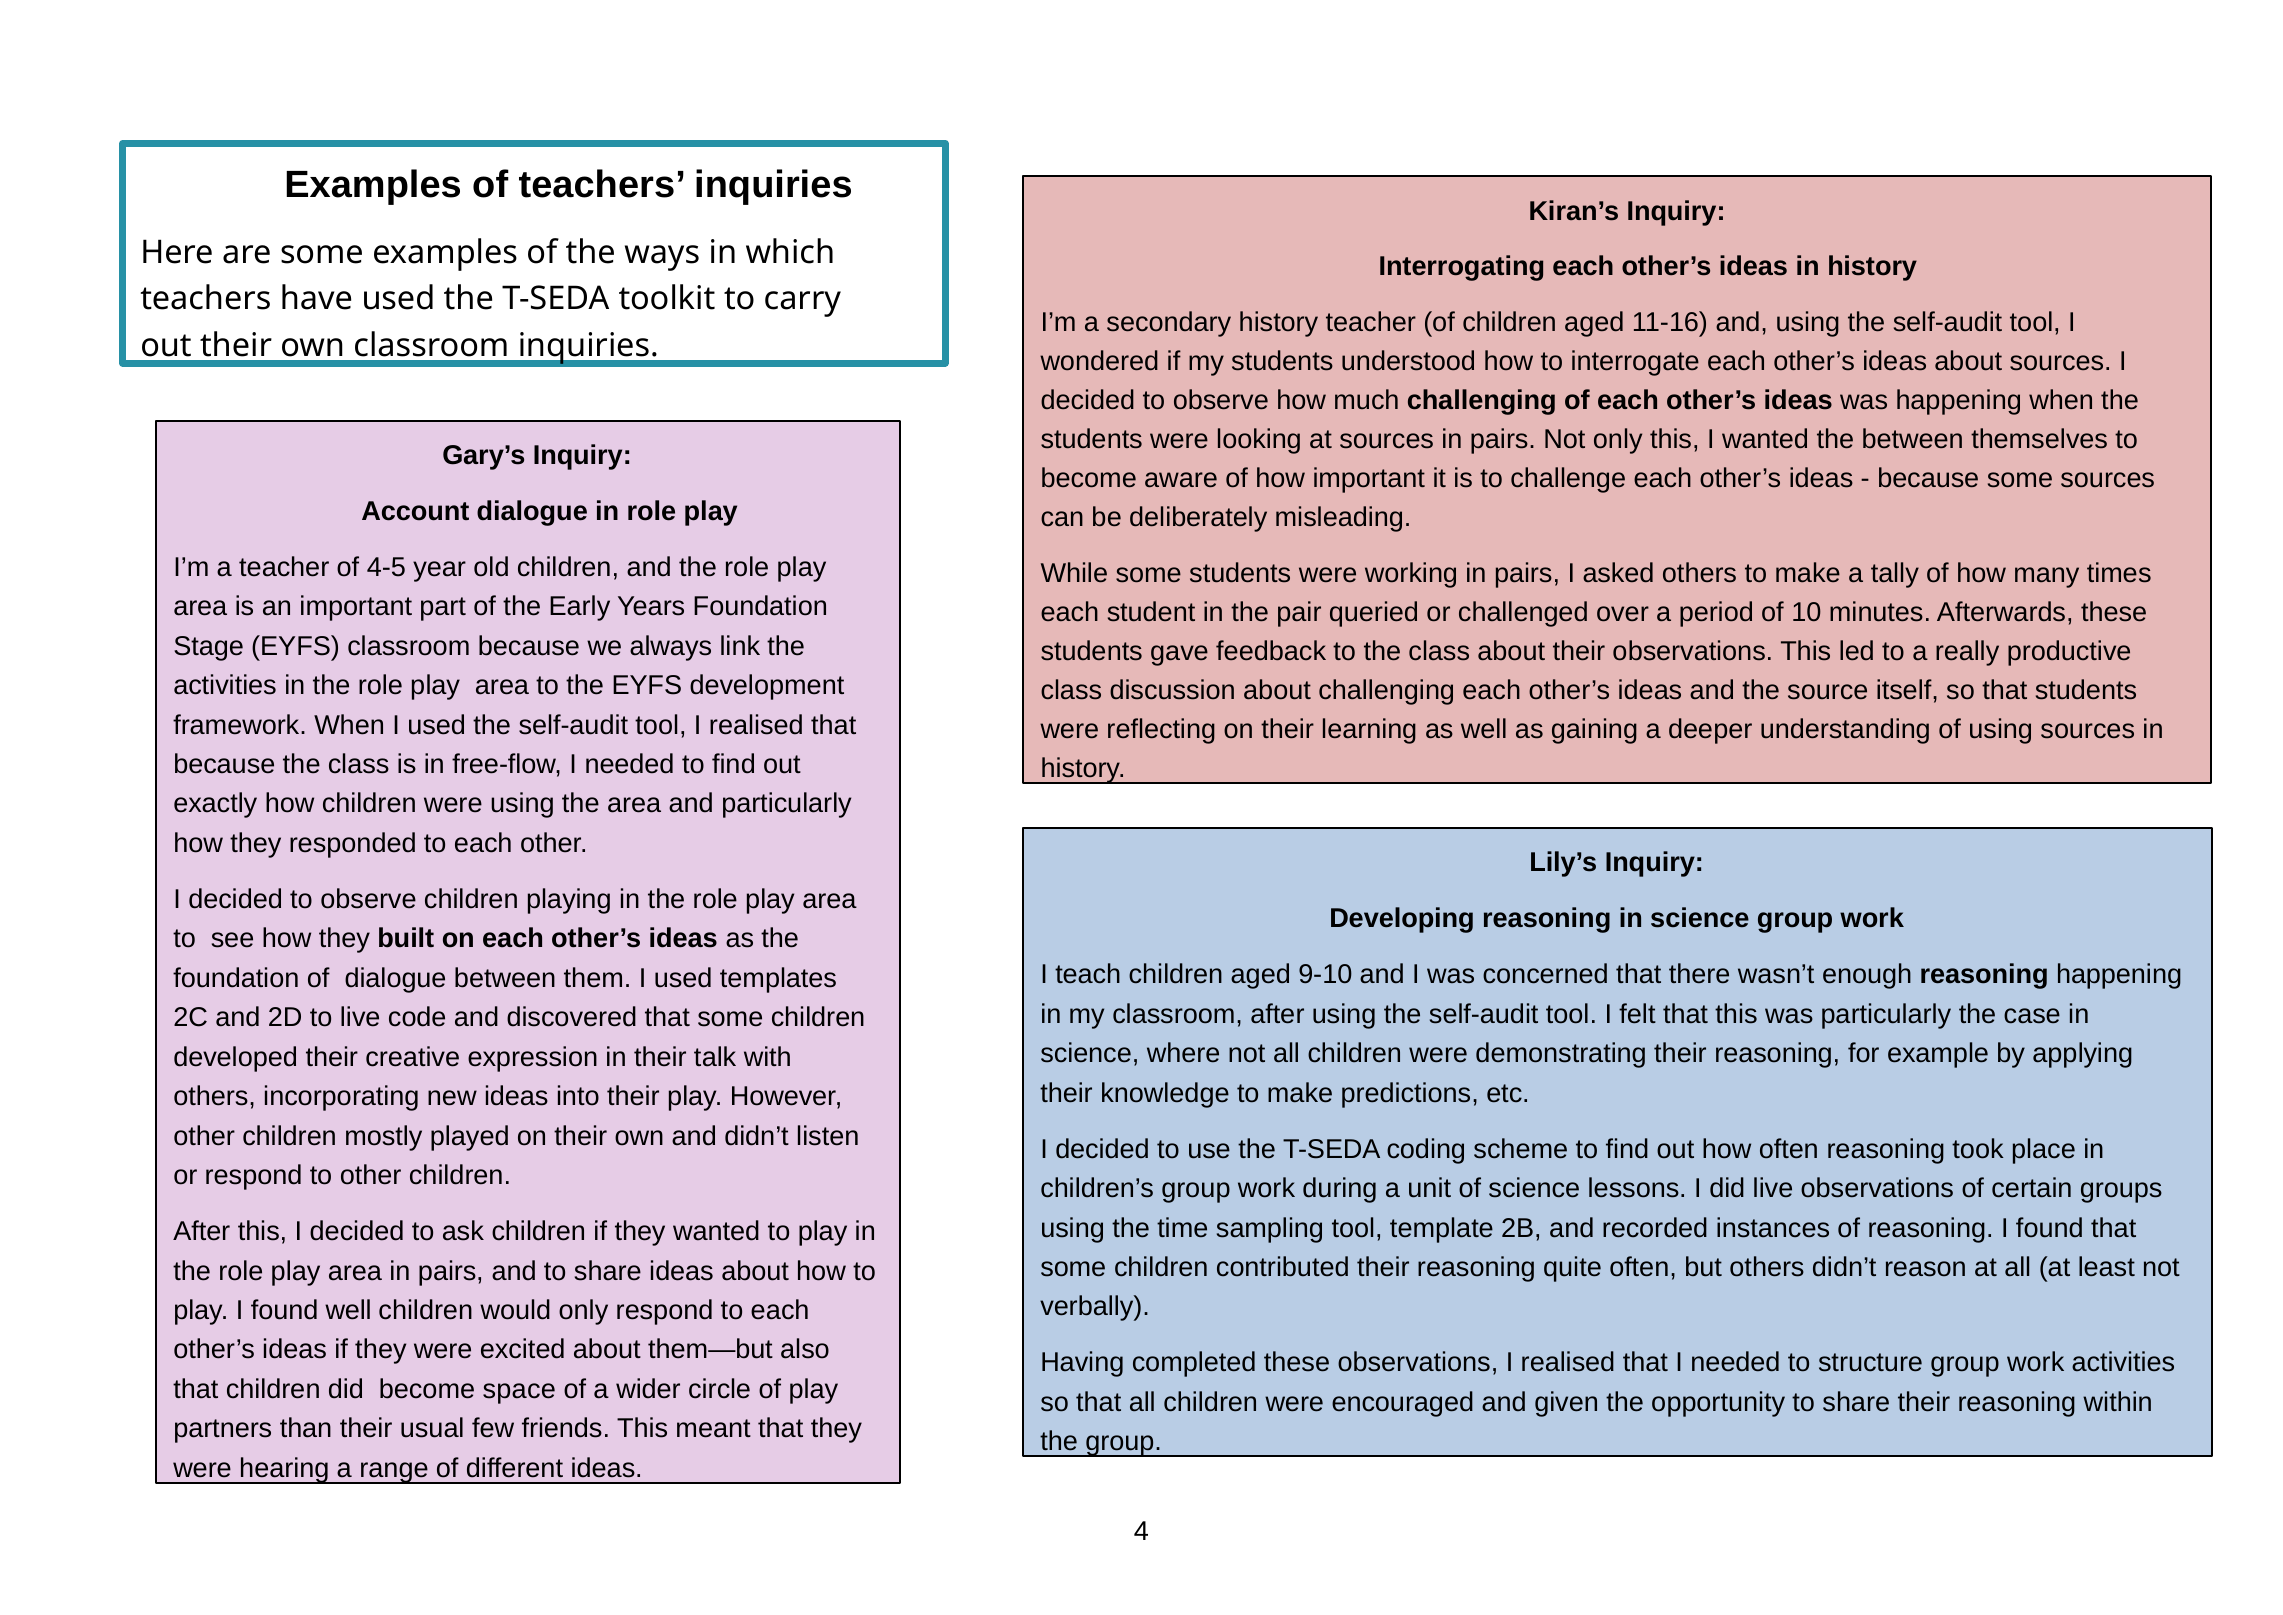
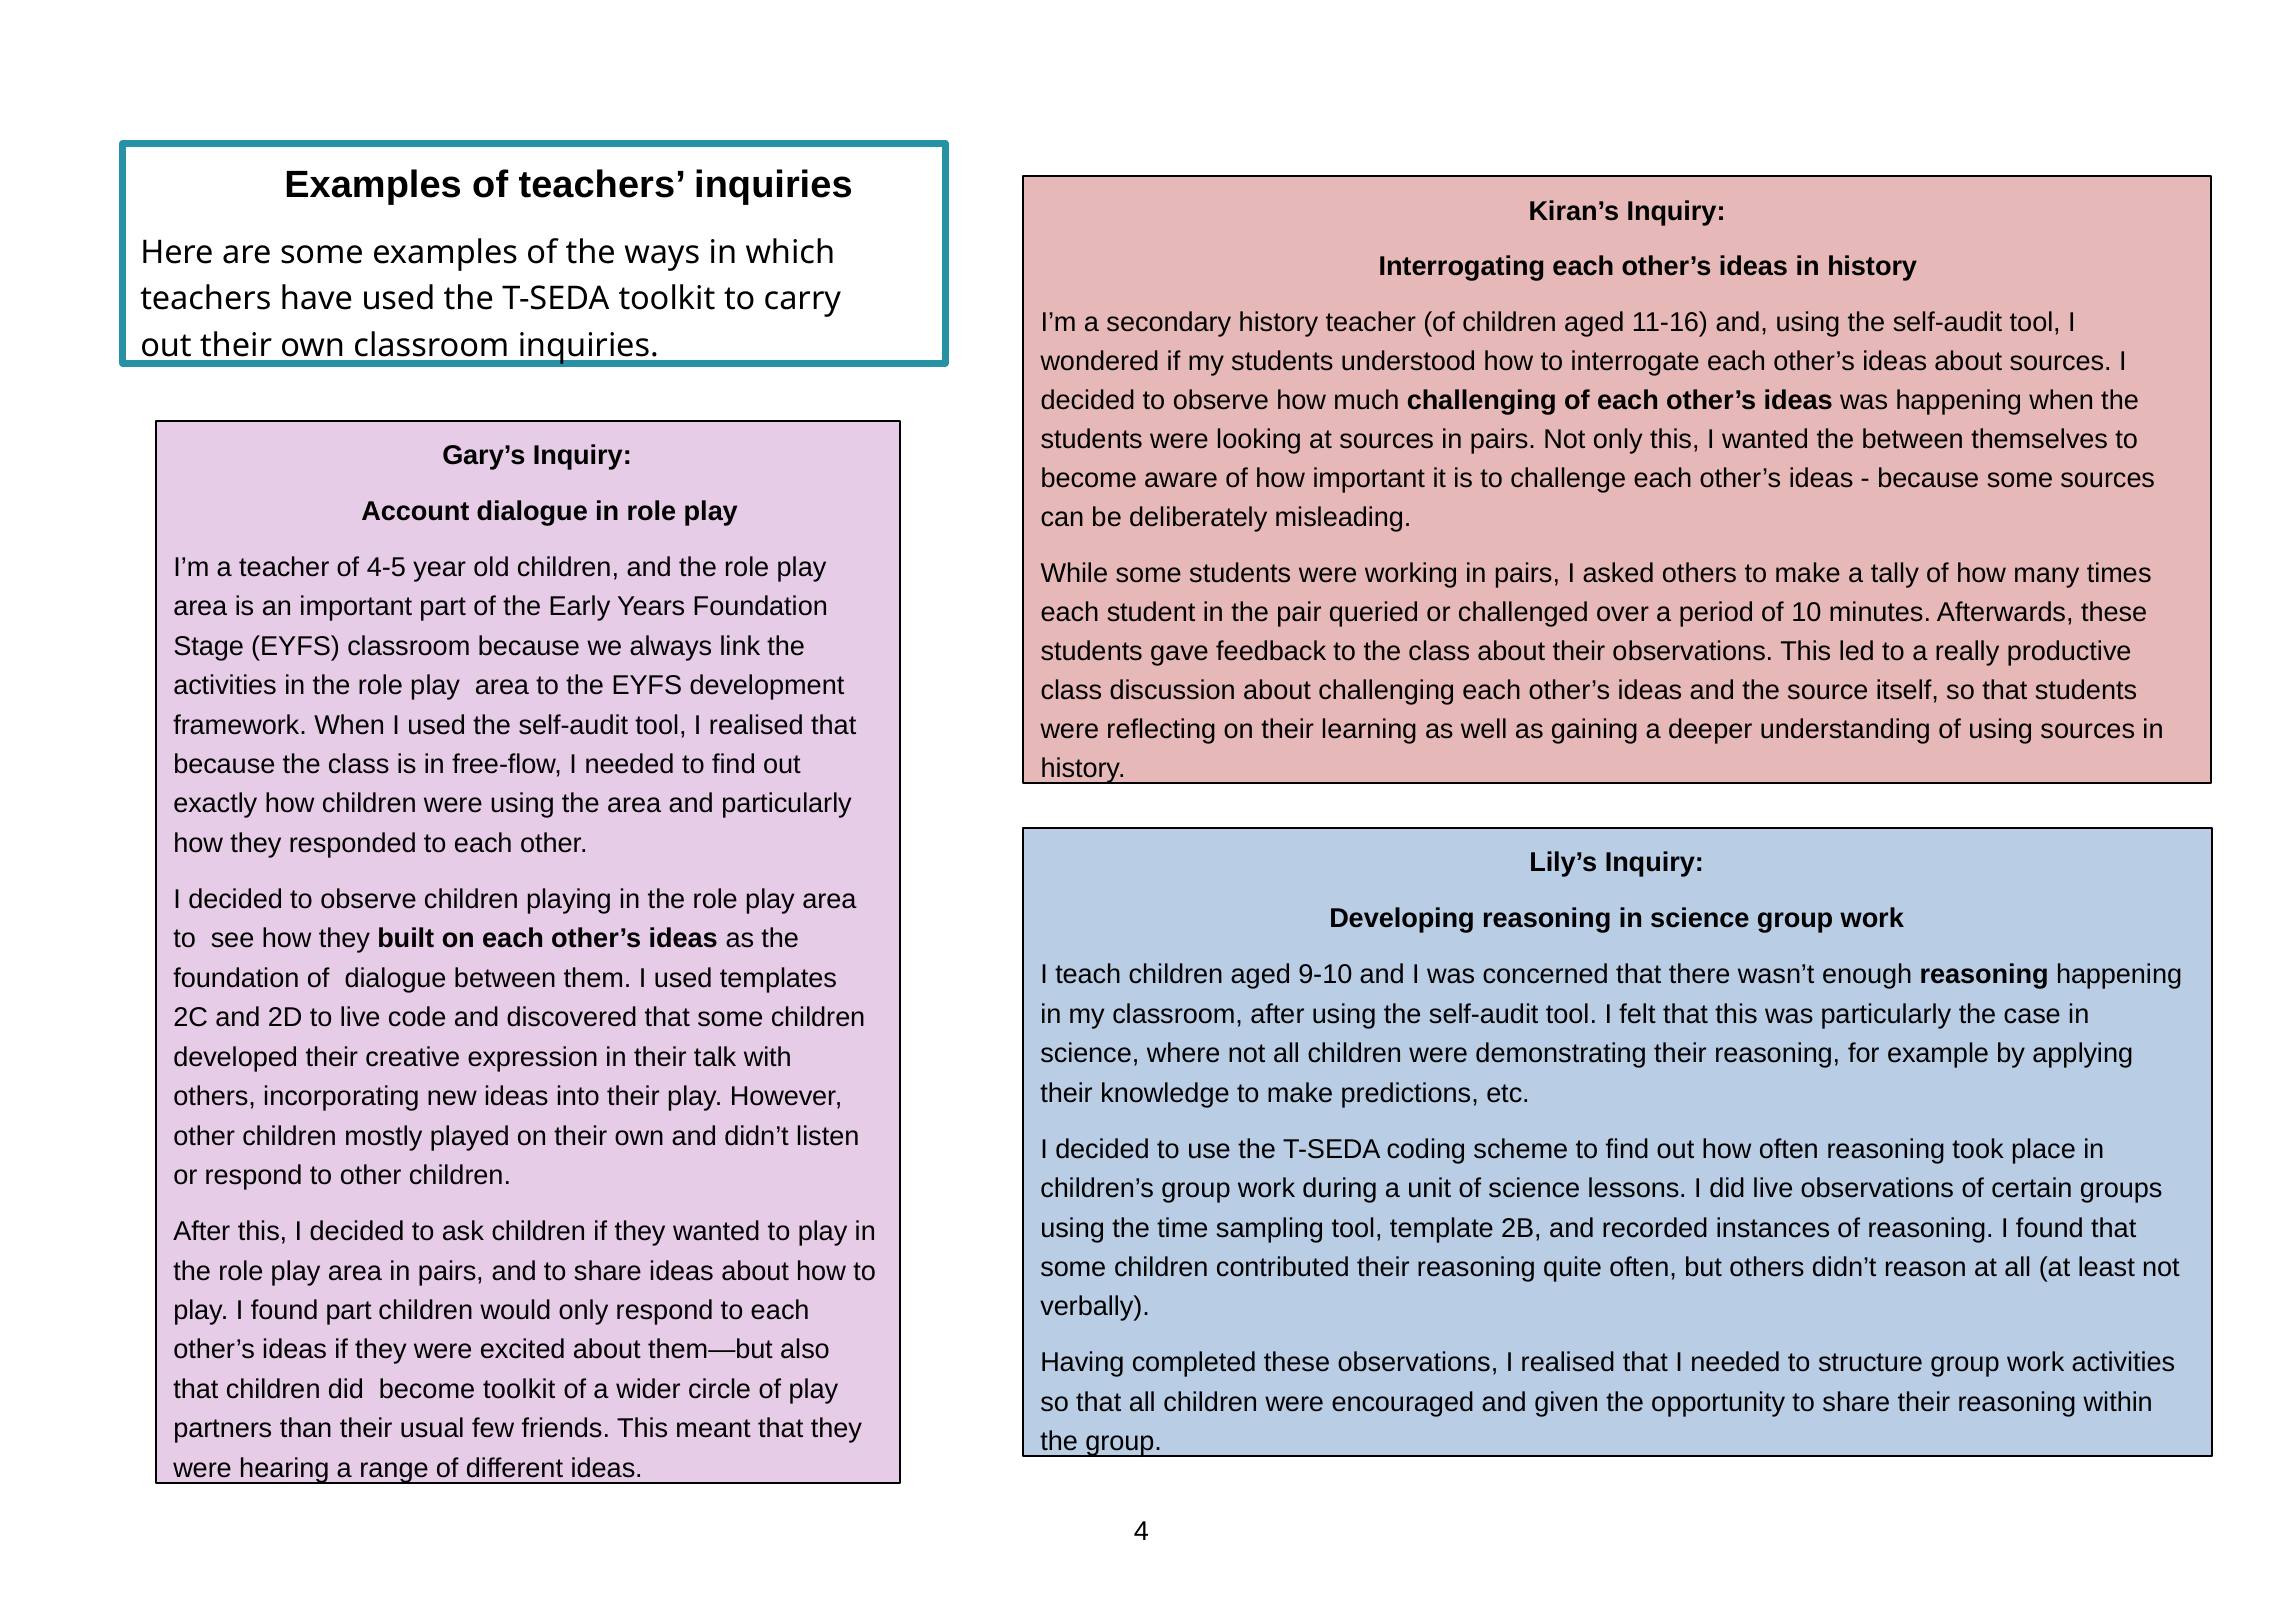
found well: well -> part
become space: space -> toolkit
